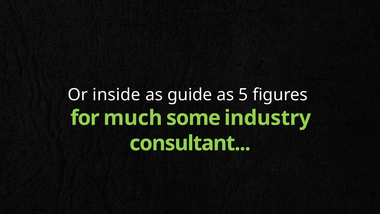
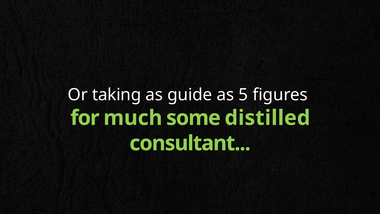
inside: inside -> taking
industry: industry -> distilled
